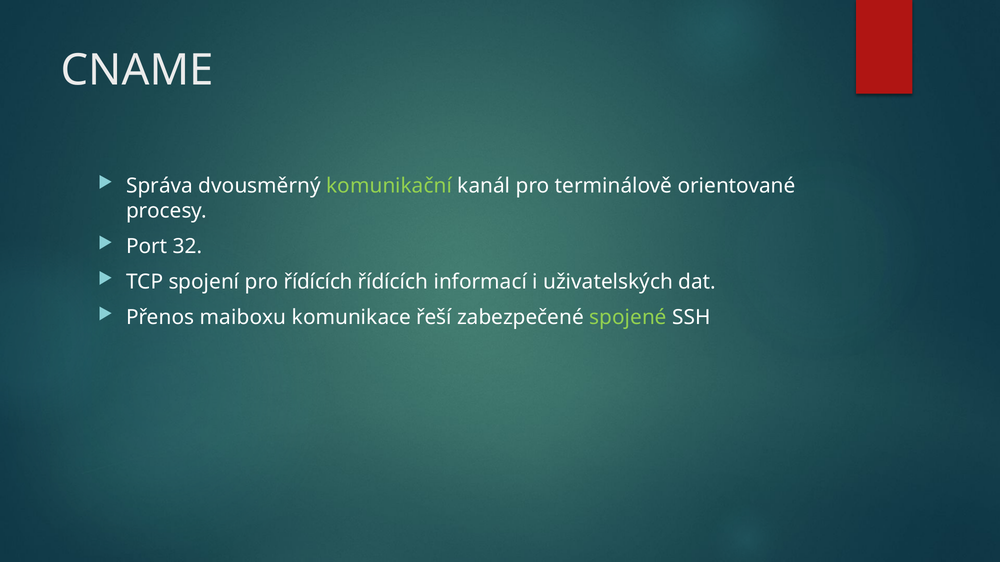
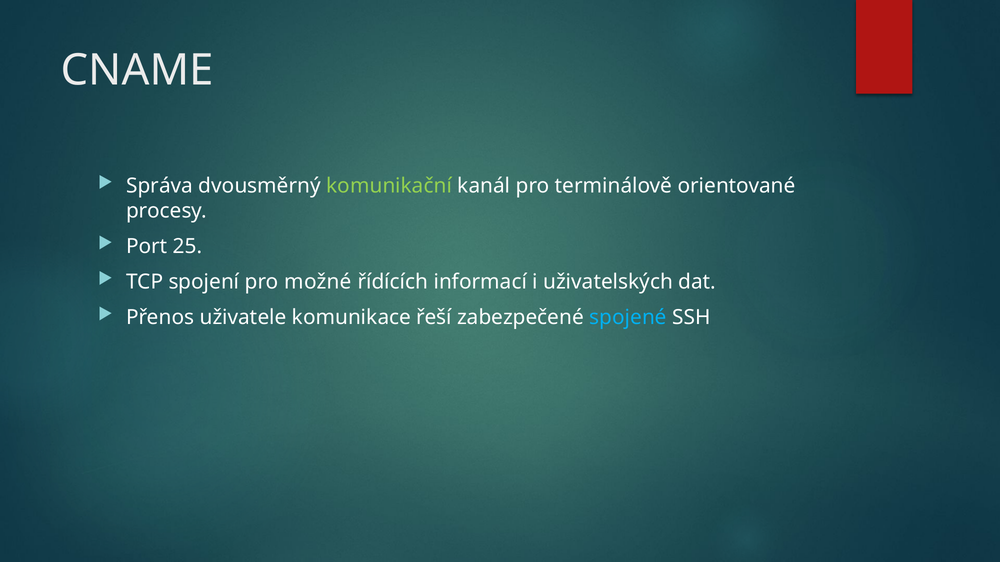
32: 32 -> 25
pro řídících: řídících -> možné
maiboxu: maiboxu -> uživatele
spojené colour: light green -> light blue
